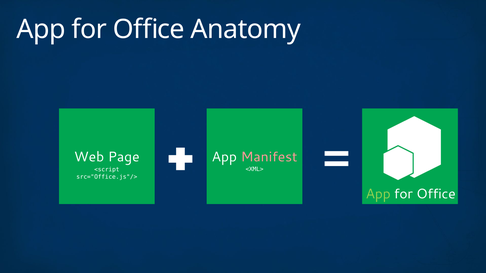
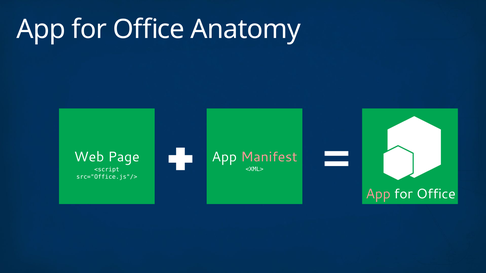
App at (378, 194) colour: light green -> pink
